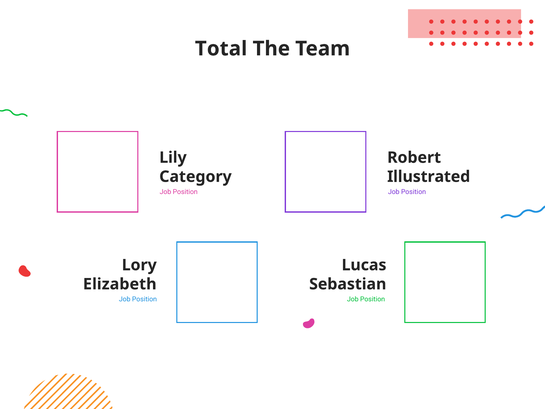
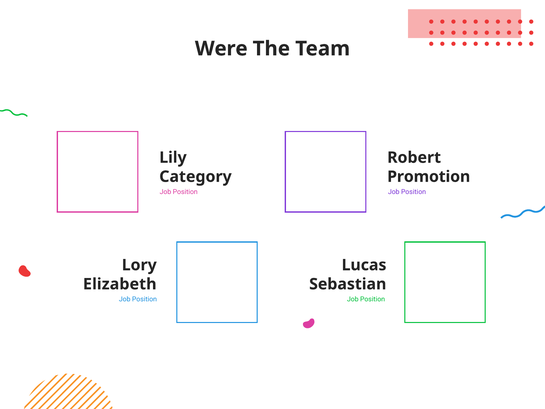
Total: Total -> Were
Illustrated: Illustrated -> Promotion
